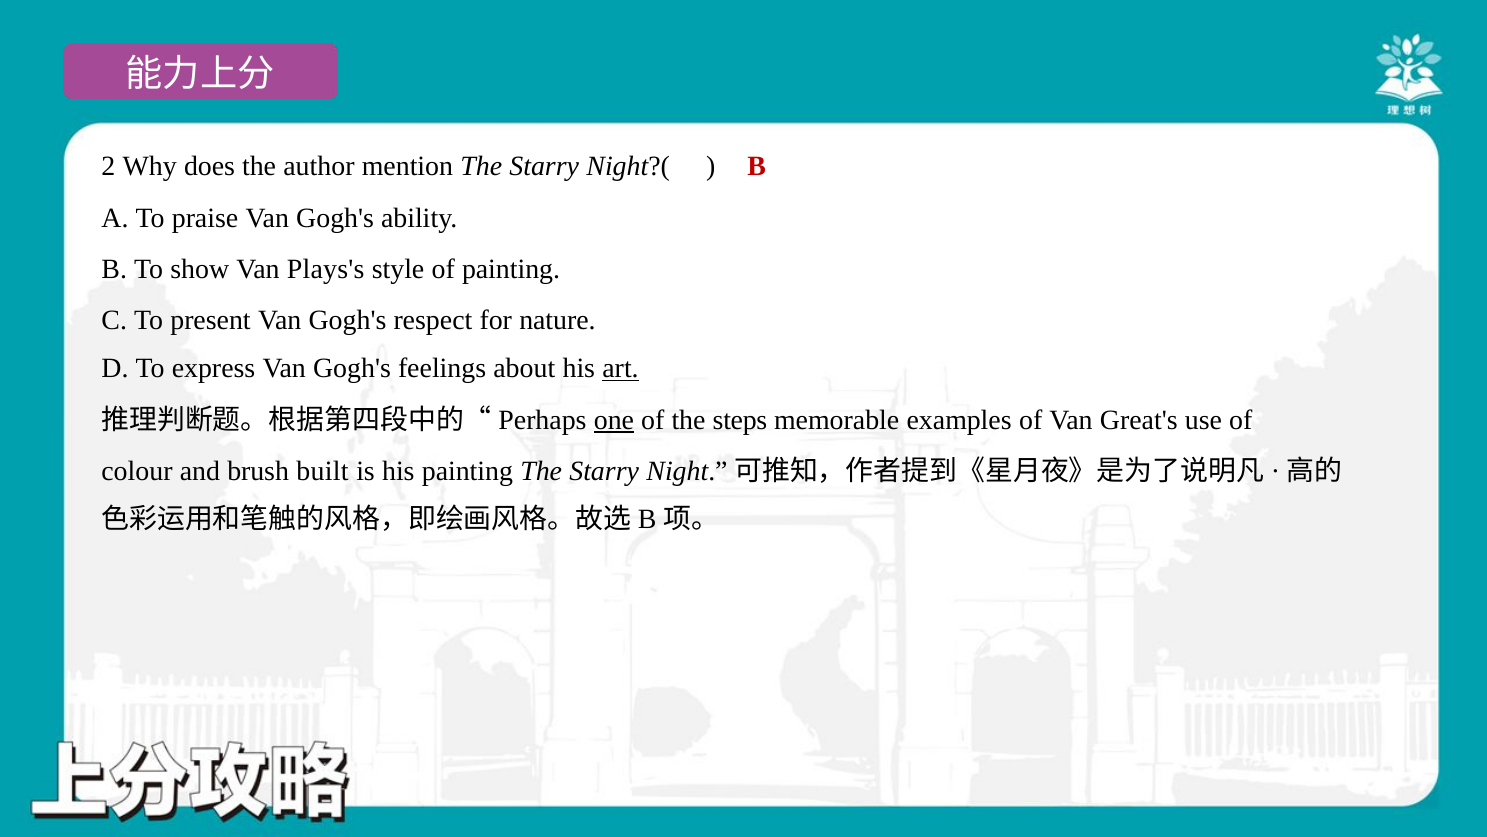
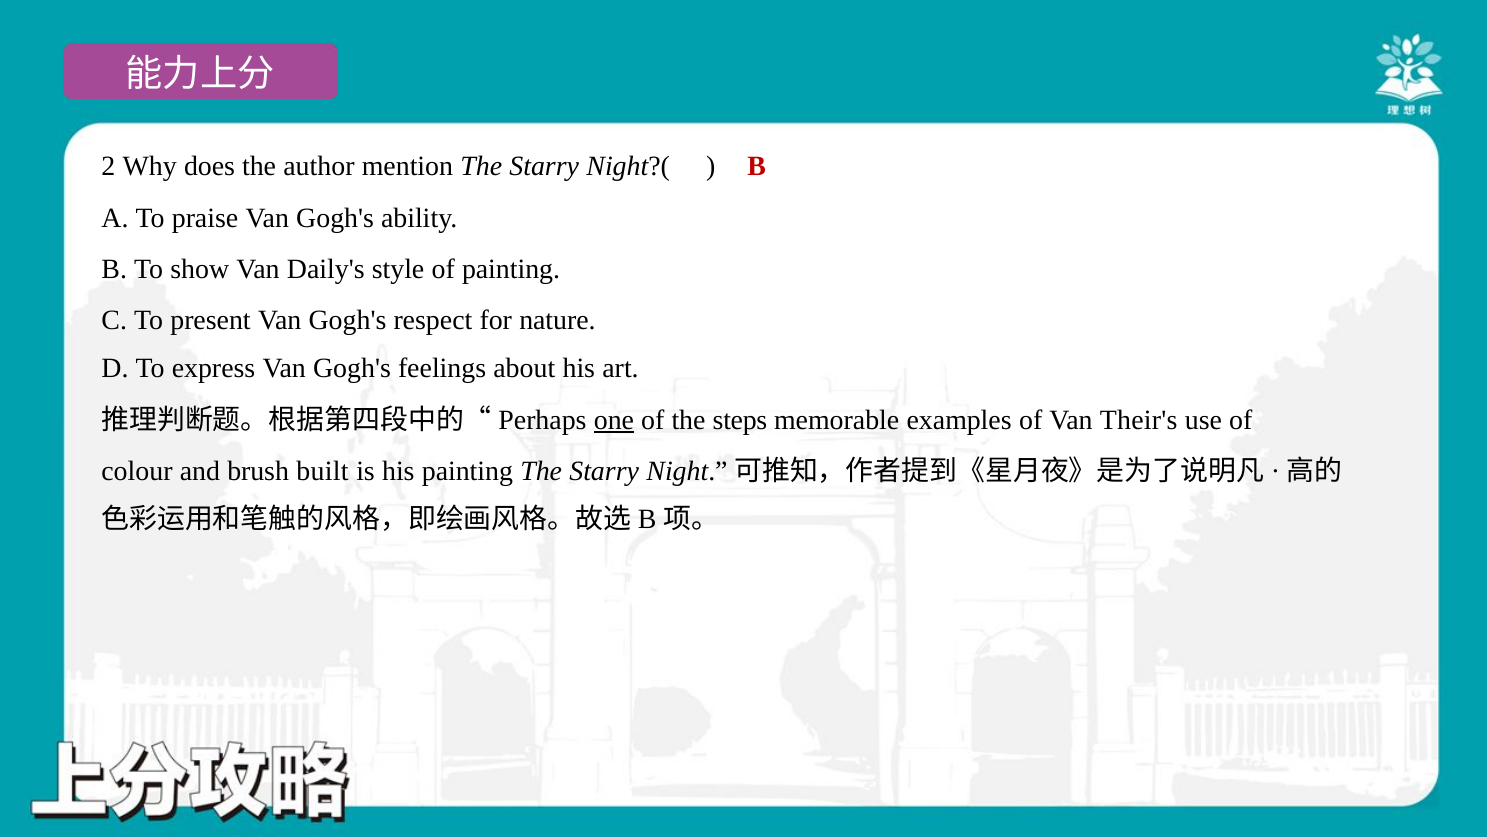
Plays's: Plays's -> Daily's
art underline: present -> none
Great's: Great's -> Their's
